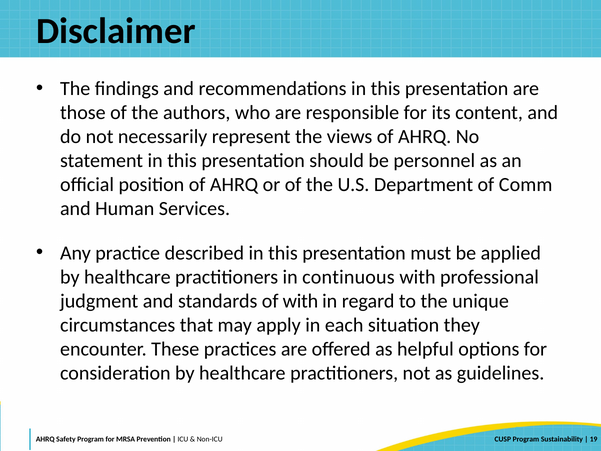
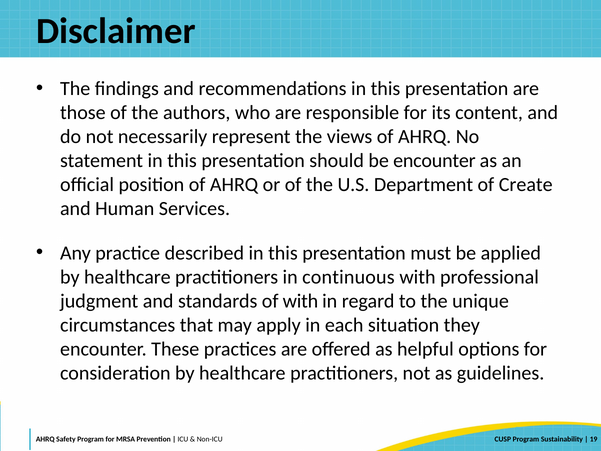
be personnel: personnel -> encounter
Comm: Comm -> Create
